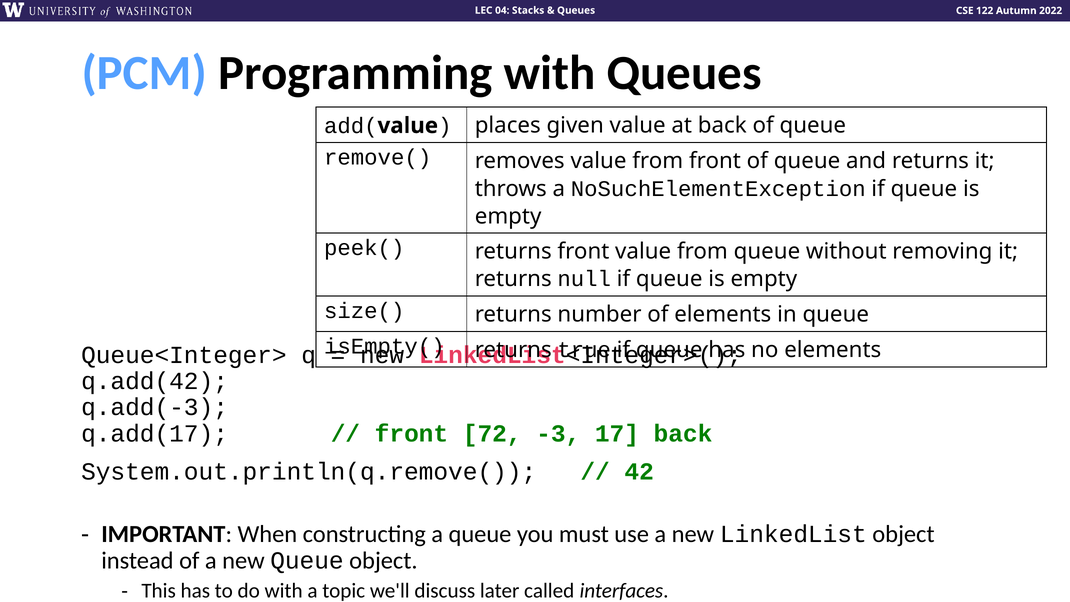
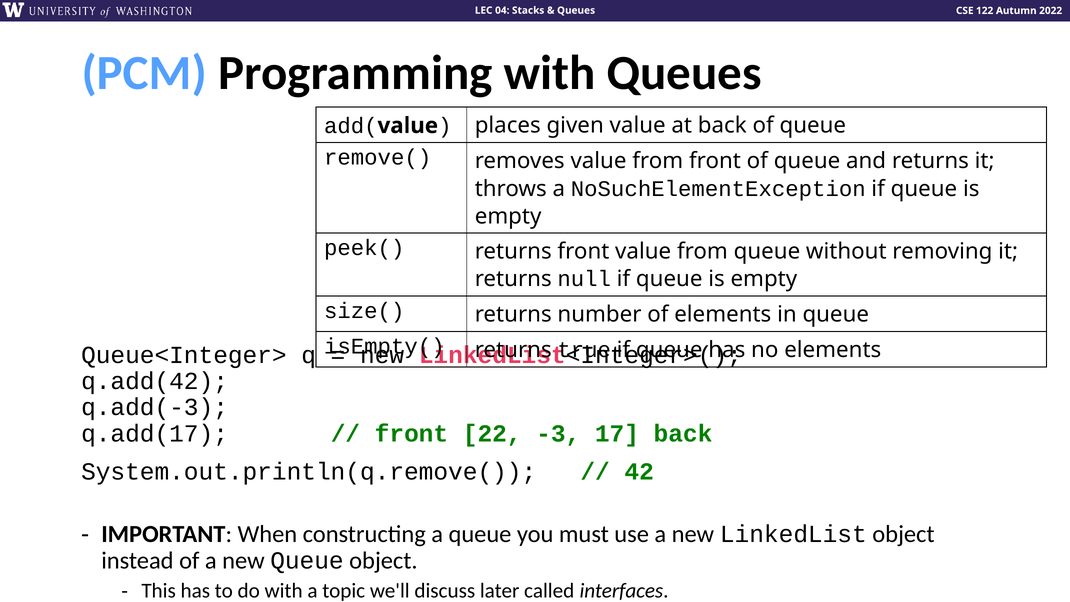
72: 72 -> 22
